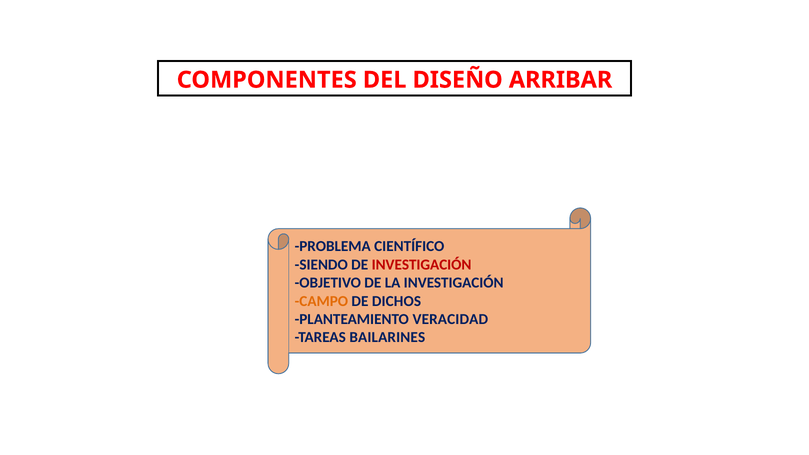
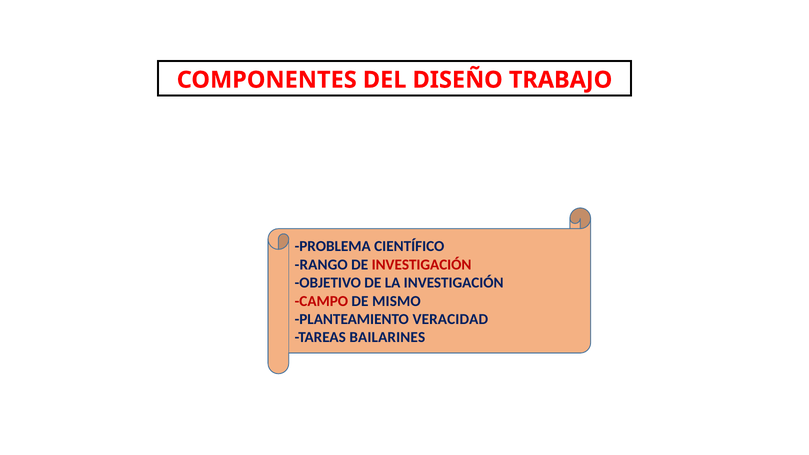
ARRIBAR: ARRIBAR -> TRABAJO
SIENDO: SIENDO -> RANGO
CAMPO colour: orange -> red
DICHOS: DICHOS -> MISMO
